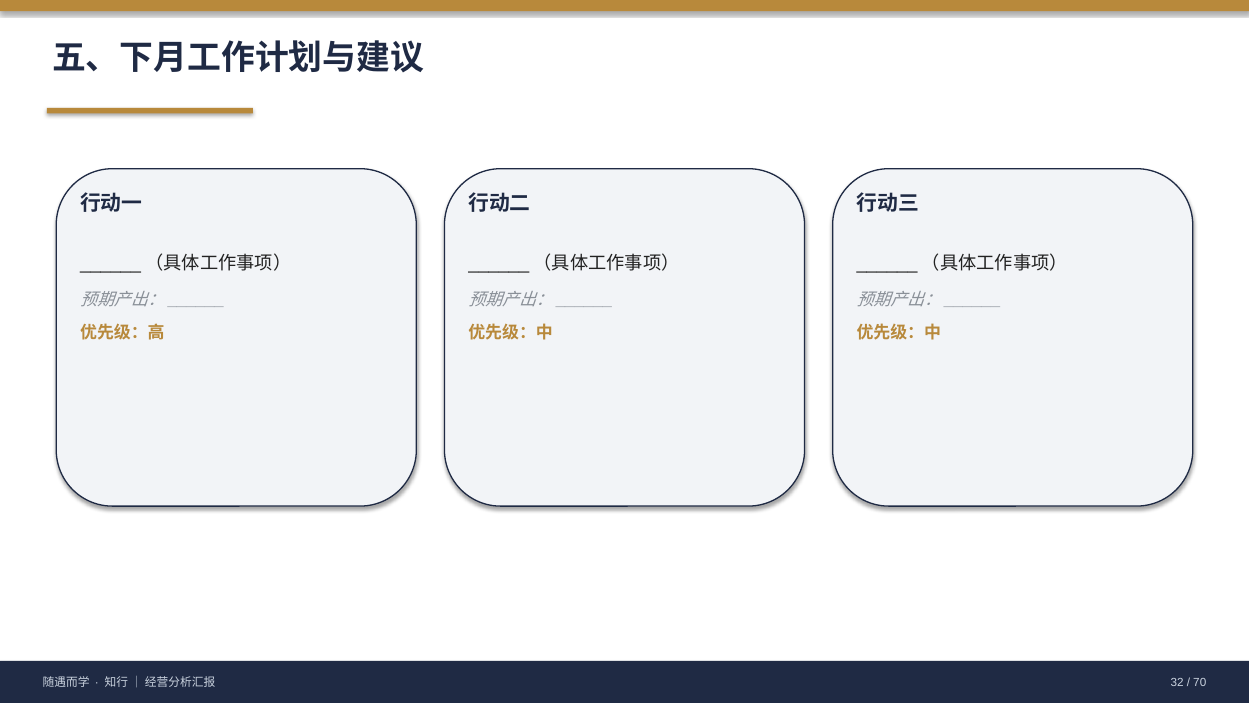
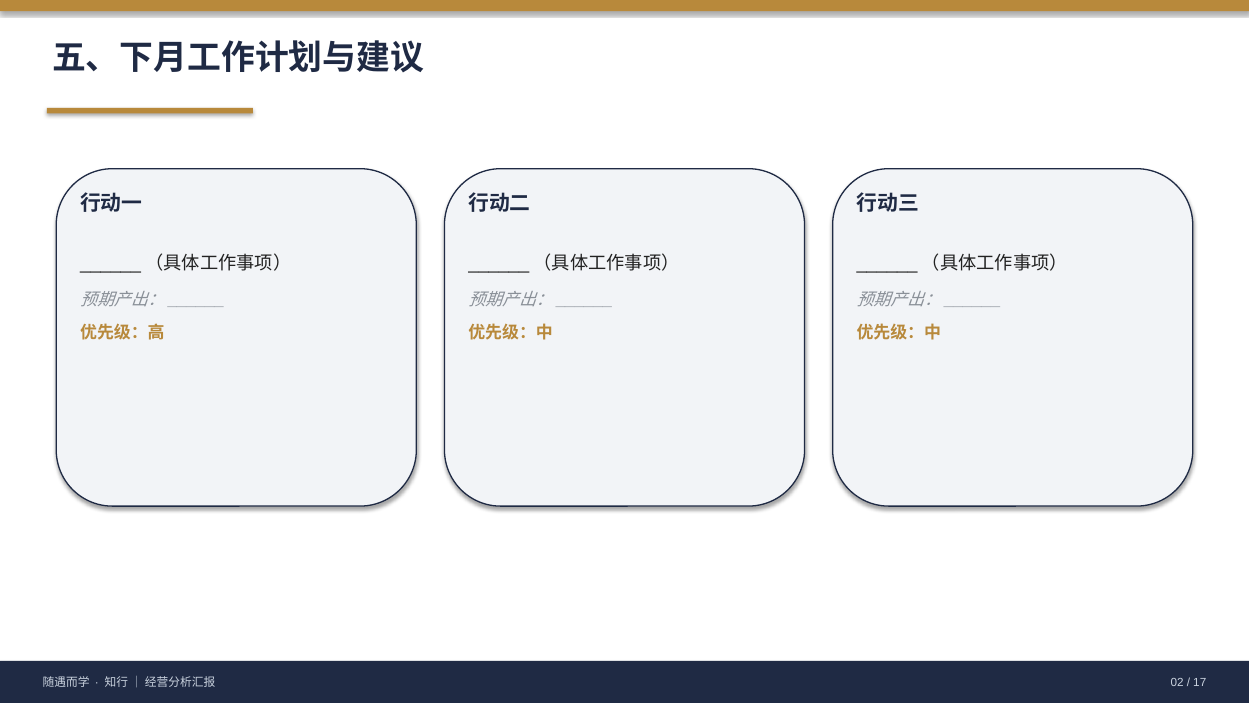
32: 32 -> 02
70: 70 -> 17
